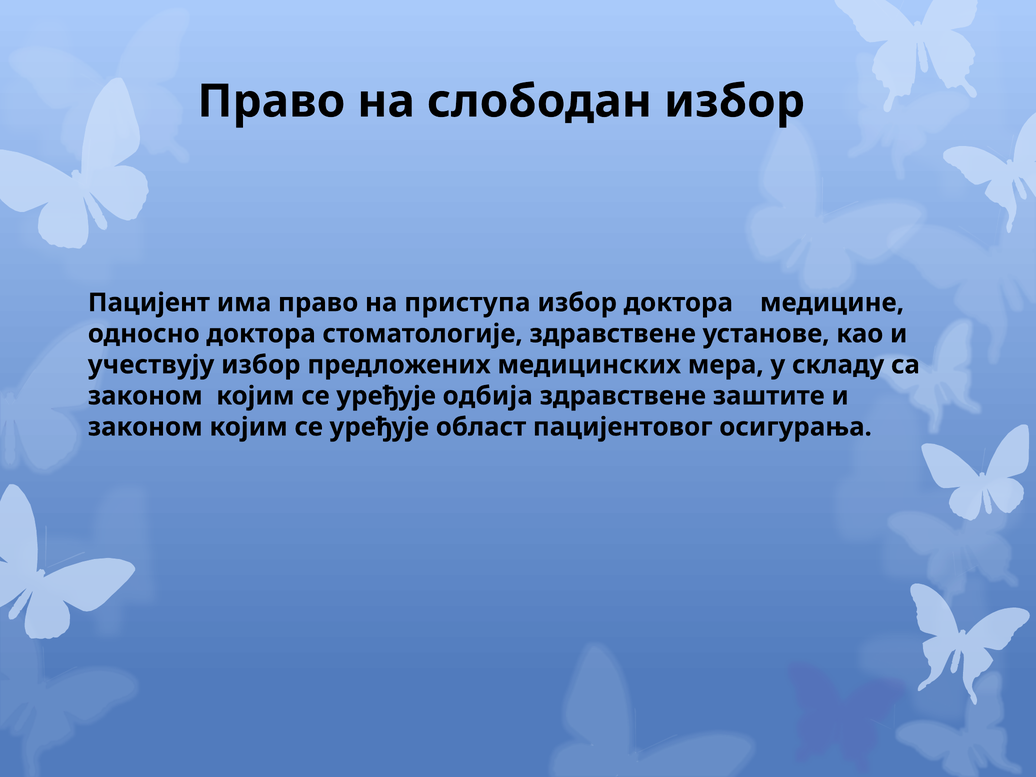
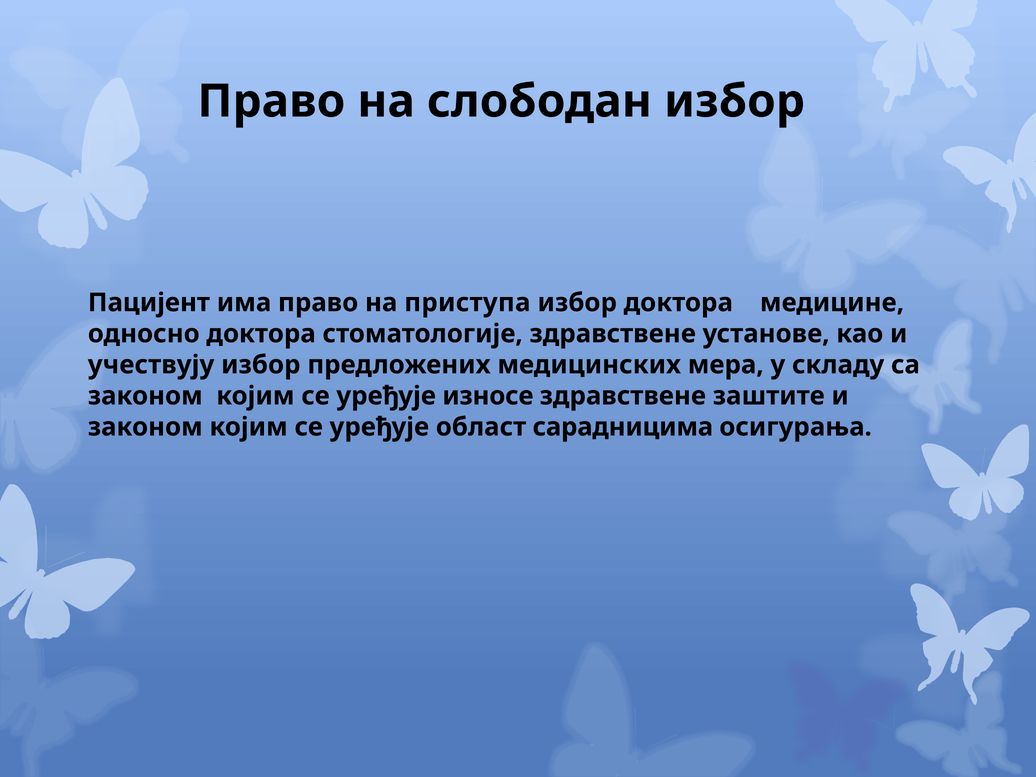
одбија: одбија -> износе
пацијентовог: пацијентовог -> сарадницима
